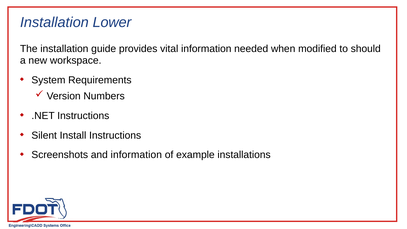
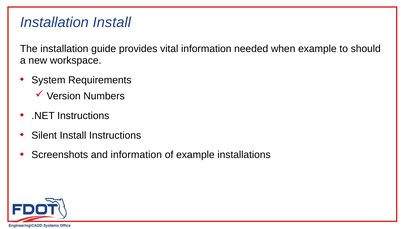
Installation Lower: Lower -> Install
when modified: modified -> example
